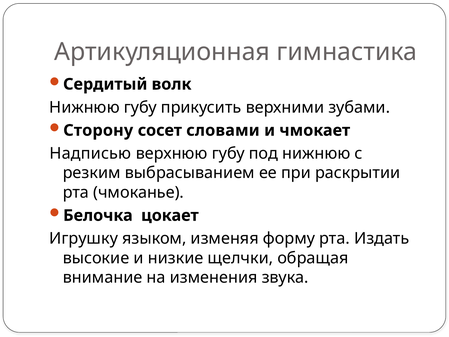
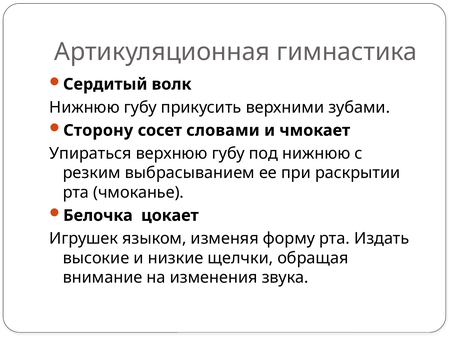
Надписью: Надписью -> Упираться
Игрушку: Игрушку -> Игрушек
